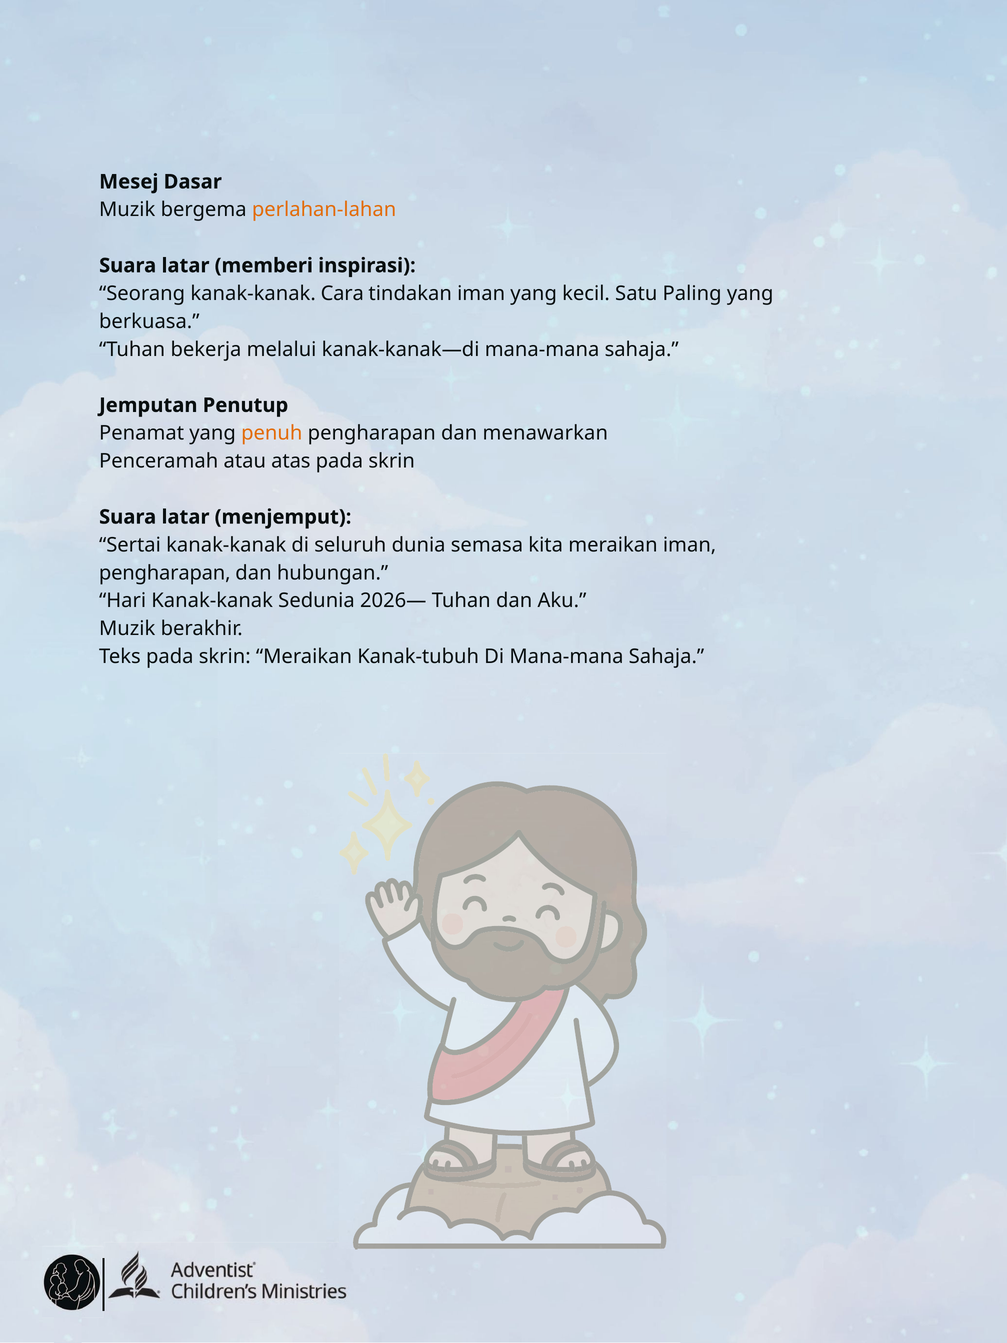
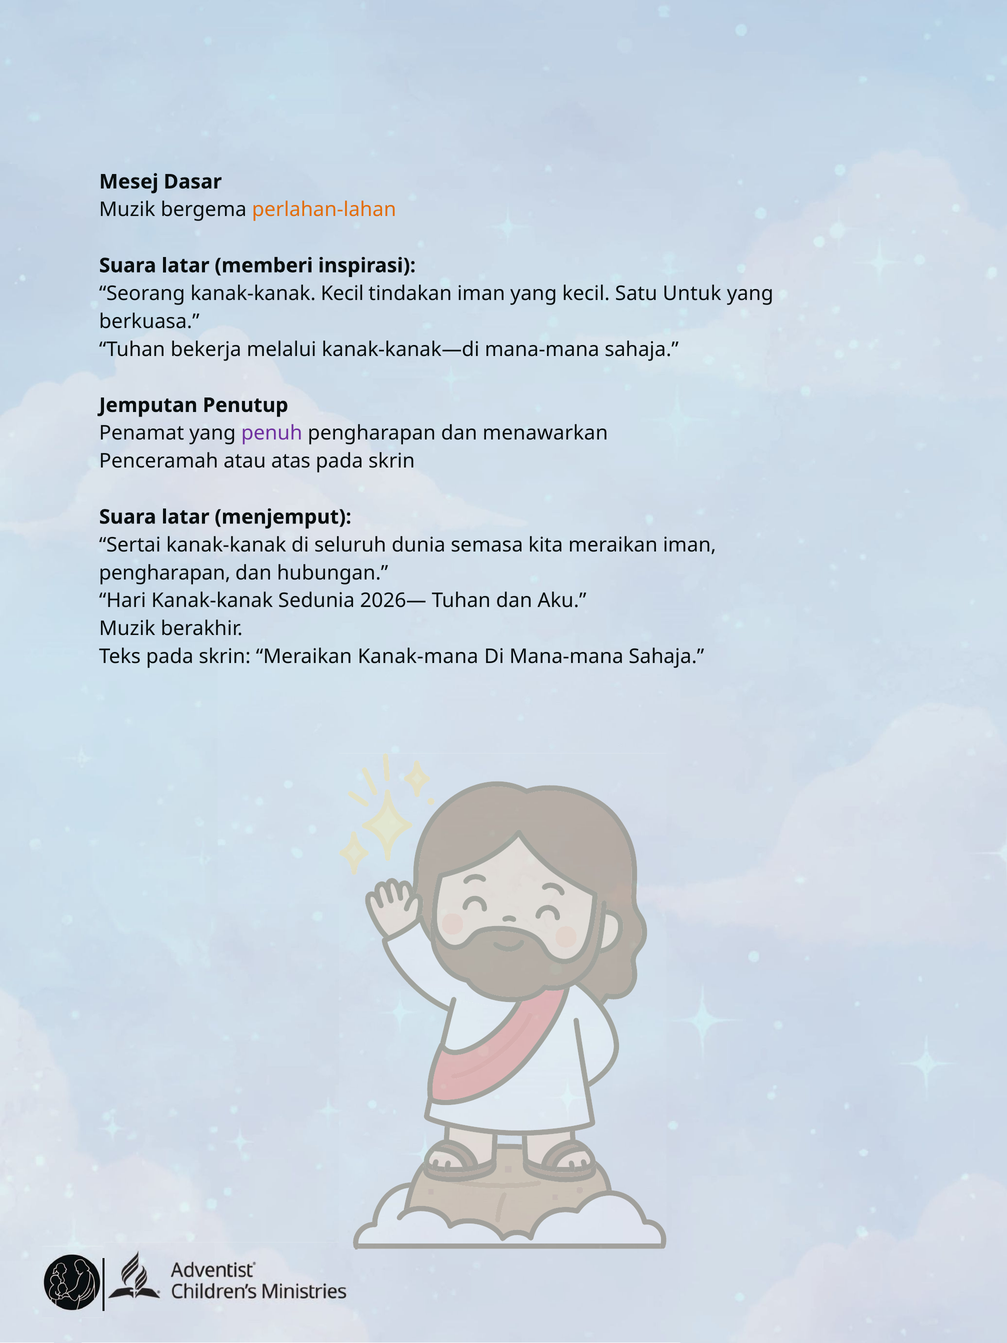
kanak-kanak Cara: Cara -> Kecil
Paling: Paling -> Untuk
penuh colour: orange -> purple
Kanak-tubuh: Kanak-tubuh -> Kanak-mana
